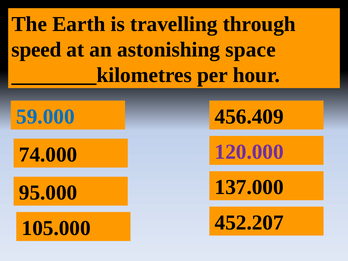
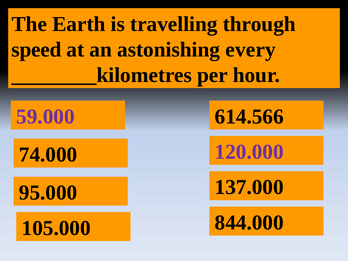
space: space -> every
59.000 colour: blue -> purple
456.409: 456.409 -> 614.566
452.207: 452.207 -> 844.000
